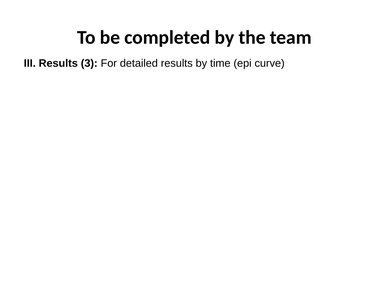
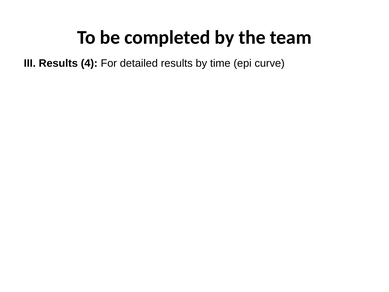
3: 3 -> 4
